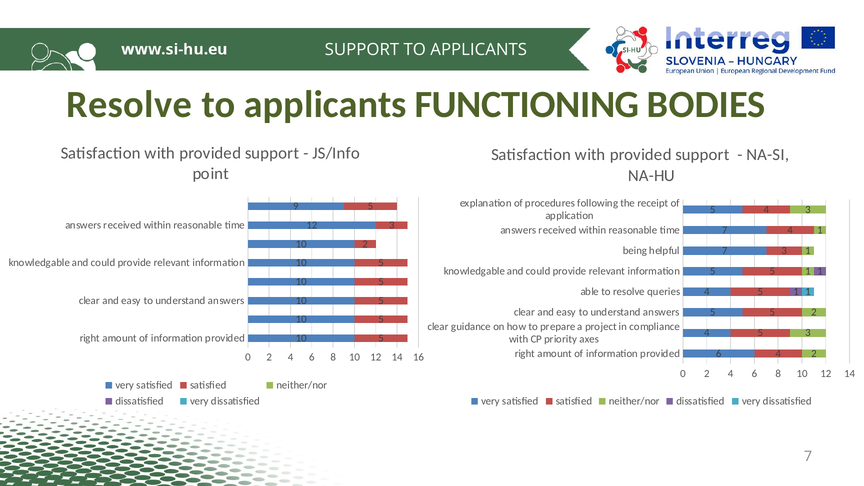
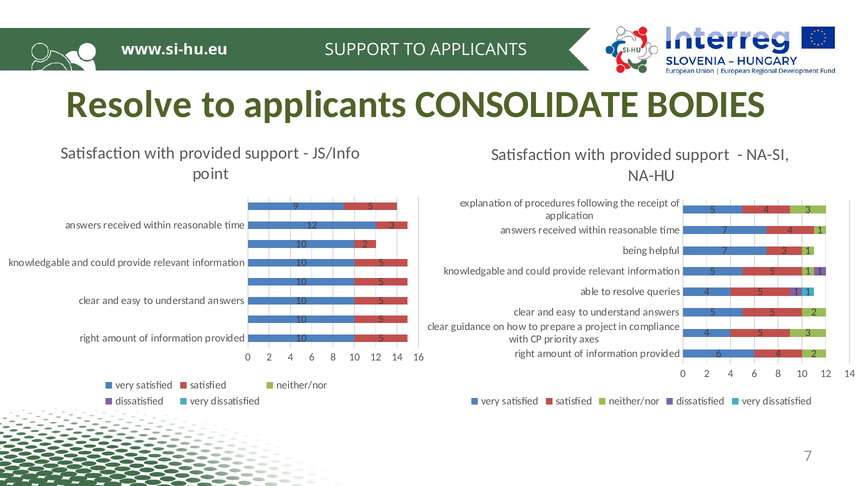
FUNCTIONING: FUNCTIONING -> CONSOLIDATE
